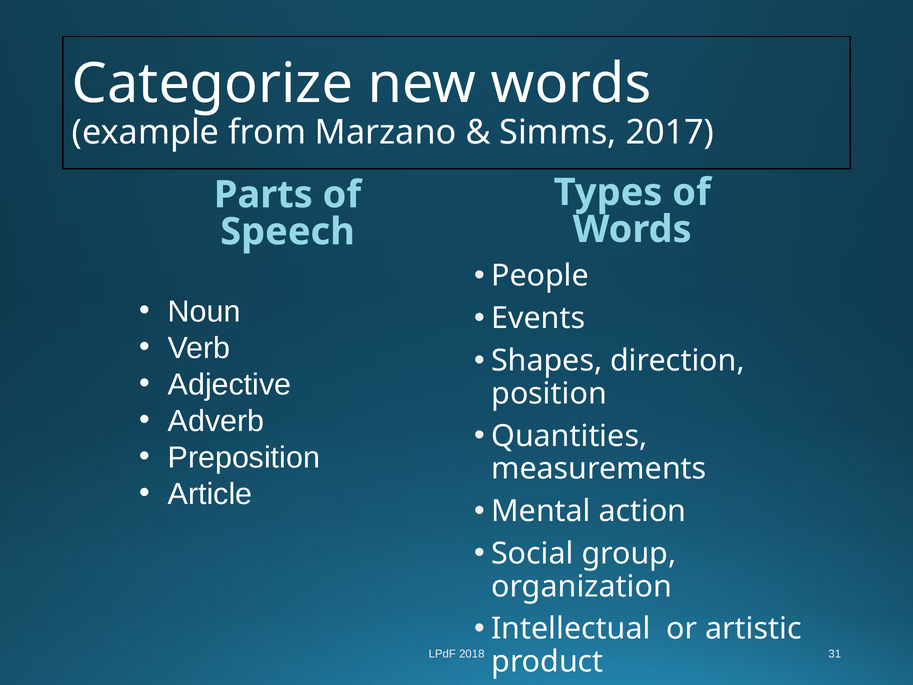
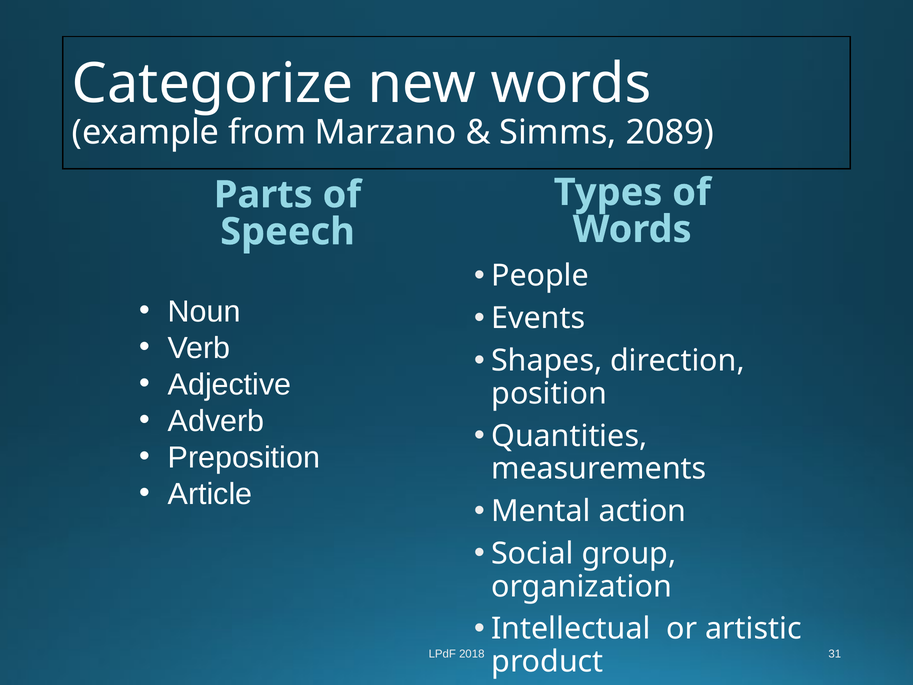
2017: 2017 -> 2089
